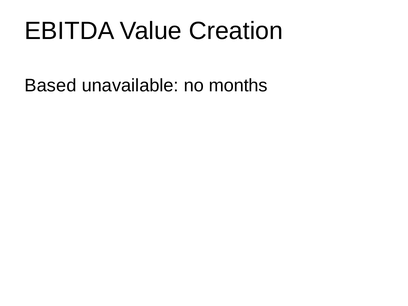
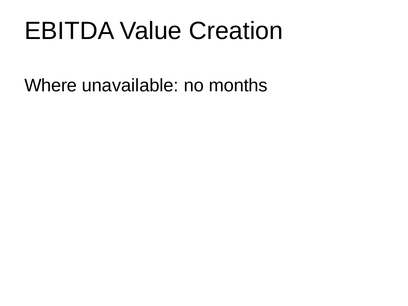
Based: Based -> Where
